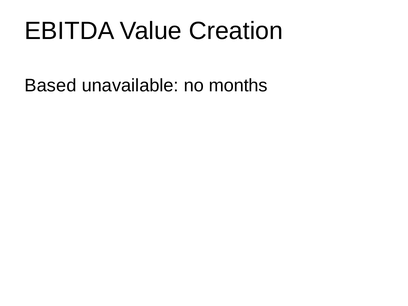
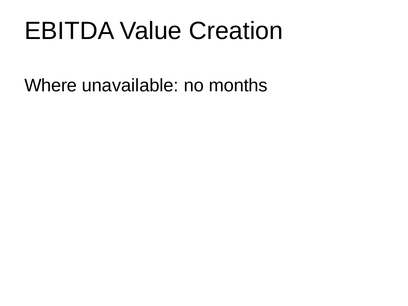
Based: Based -> Where
